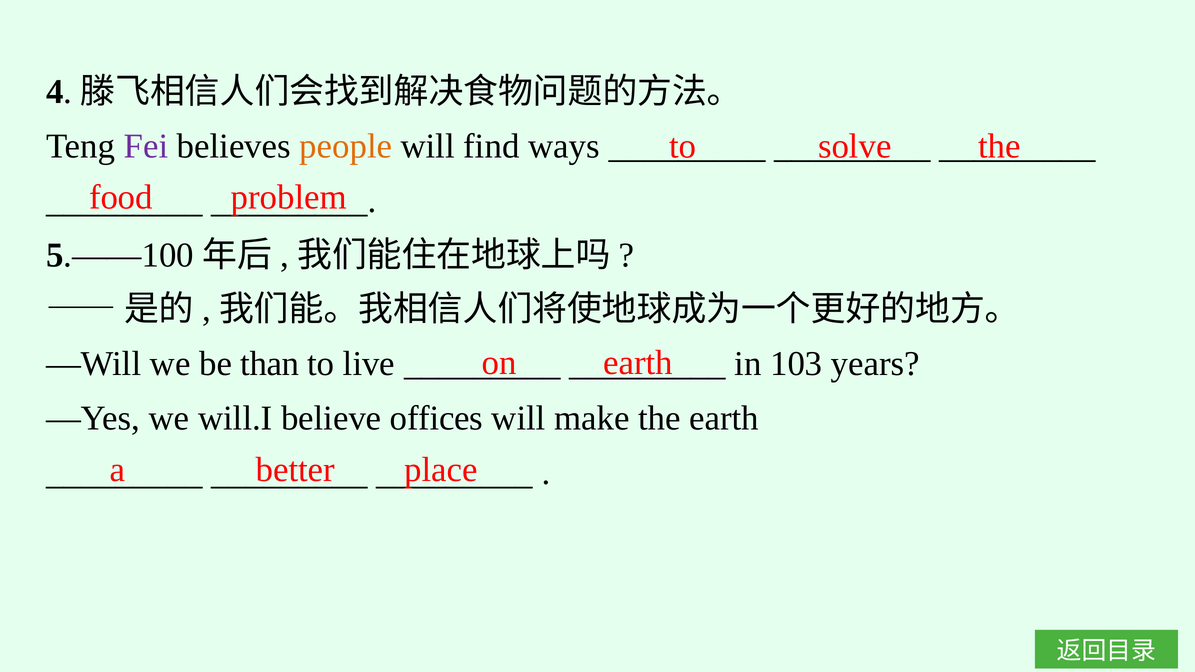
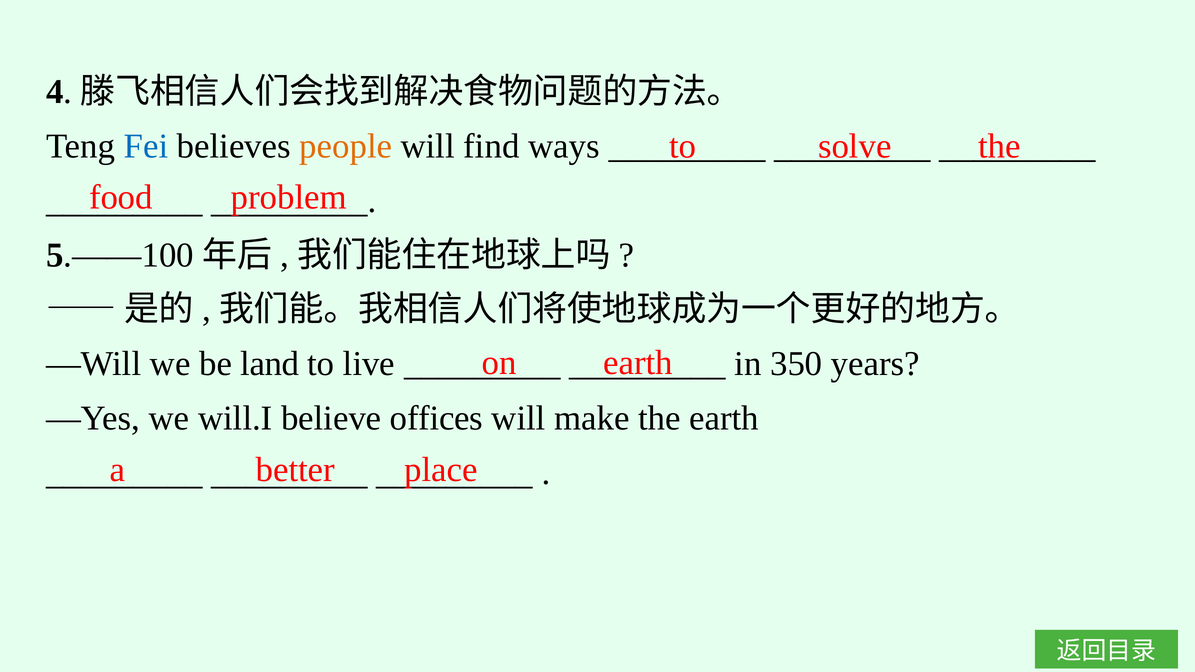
Fei colour: purple -> blue
than: than -> land
103: 103 -> 350
